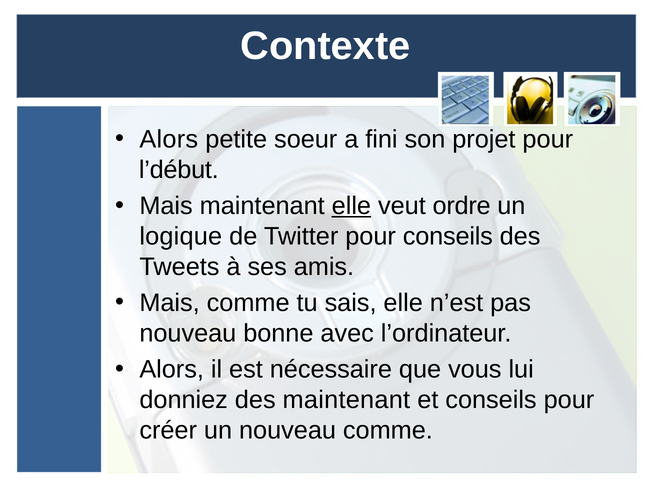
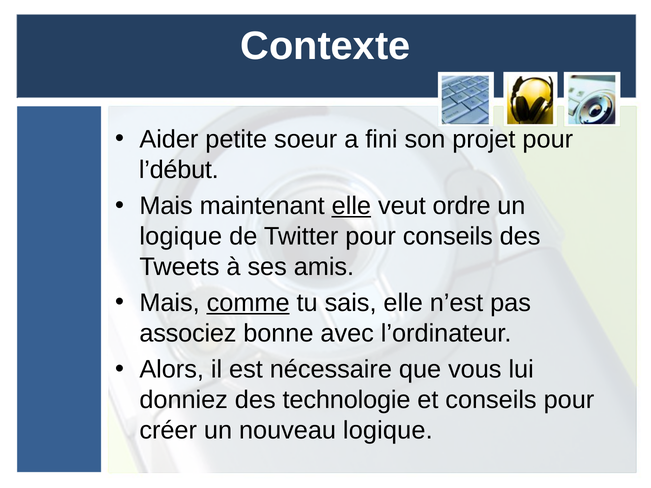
Alors at (169, 140): Alors -> Aider
comme at (248, 303) underline: none -> present
nouveau at (188, 334): nouveau -> associez
des maintenant: maintenant -> technologie
nouveau comme: comme -> logique
